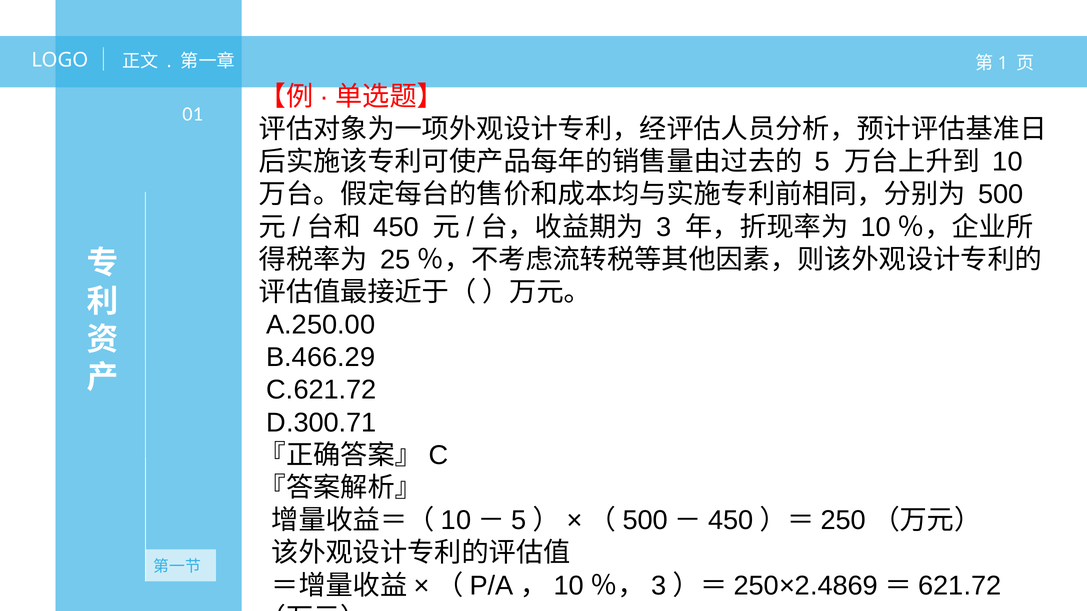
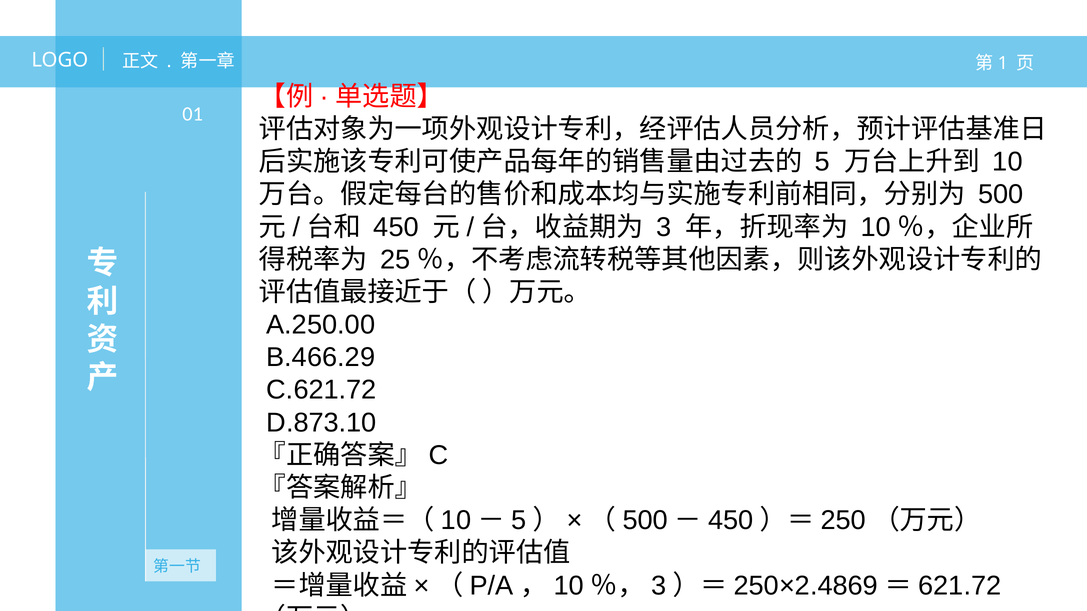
D.300.71: D.300.71 -> D.873.10
